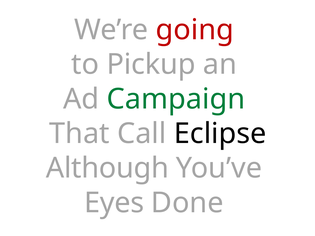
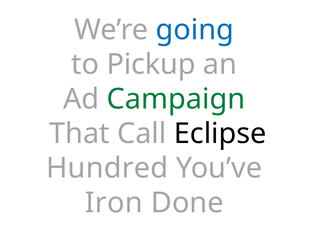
going colour: red -> blue
Although: Although -> Hundred
Eyes: Eyes -> Iron
